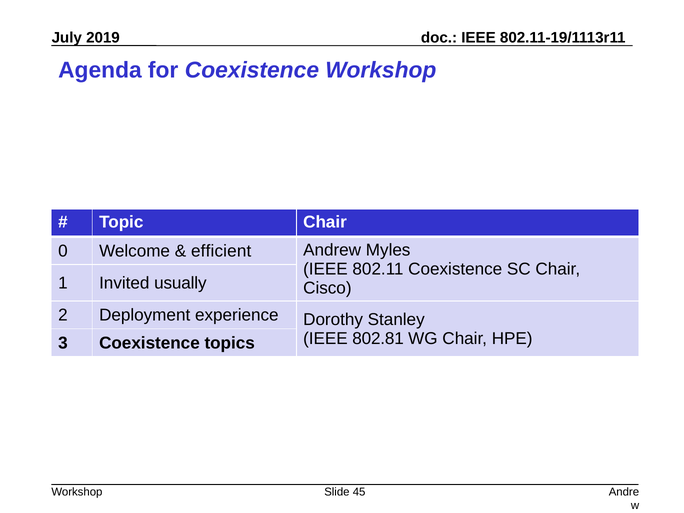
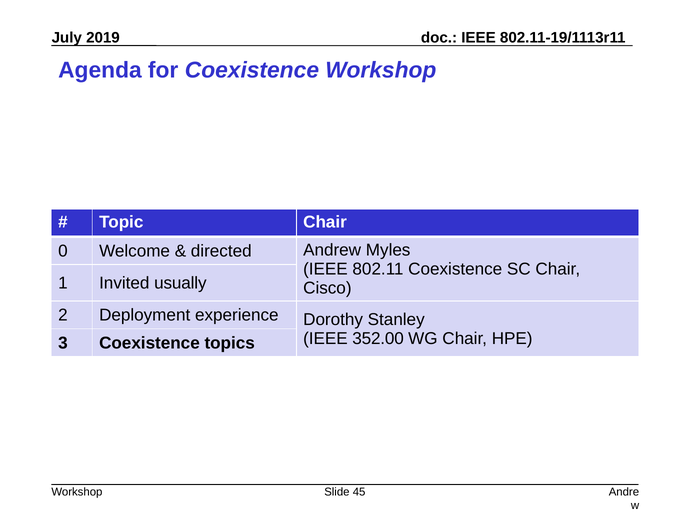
efficient: efficient -> directed
802.81: 802.81 -> 352.00
